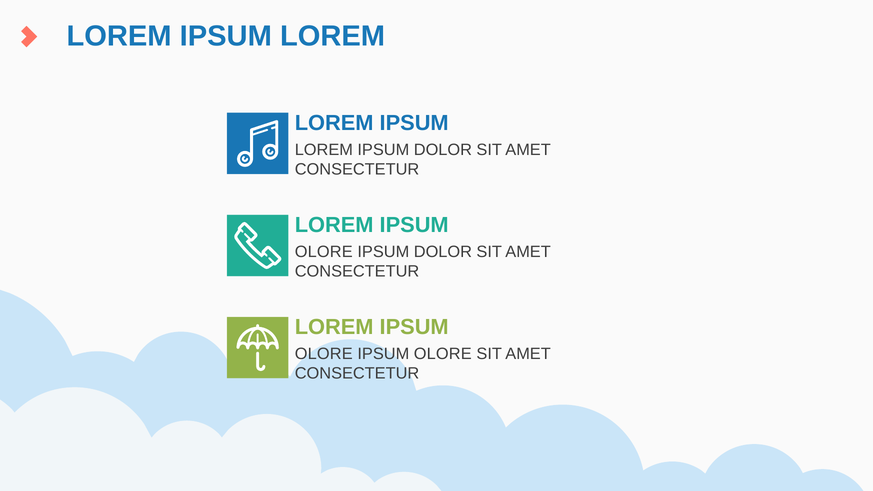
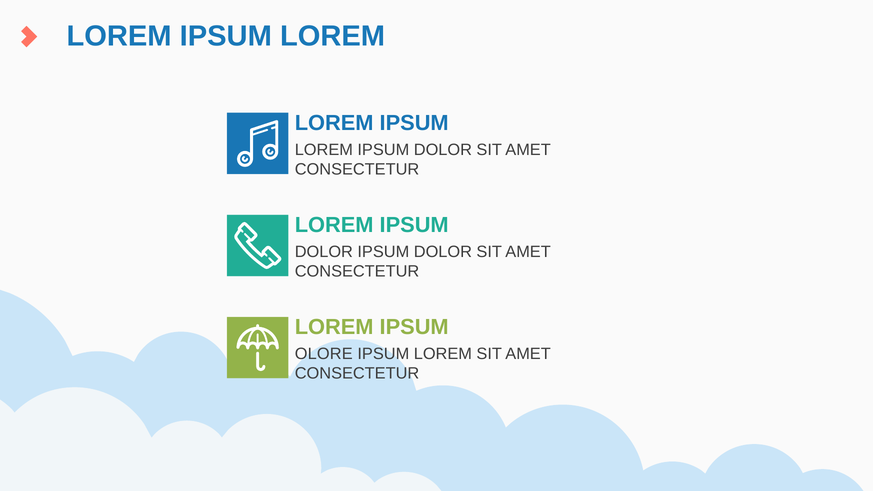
OLORE at (324, 252): OLORE -> DOLOR
OLORE at (443, 354): OLORE -> LOREM
